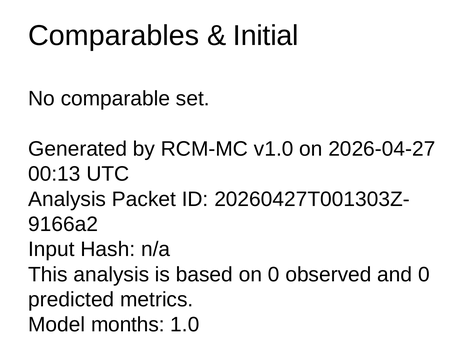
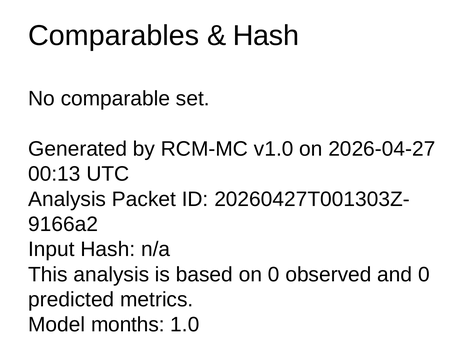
Initial at (266, 36): Initial -> Hash
